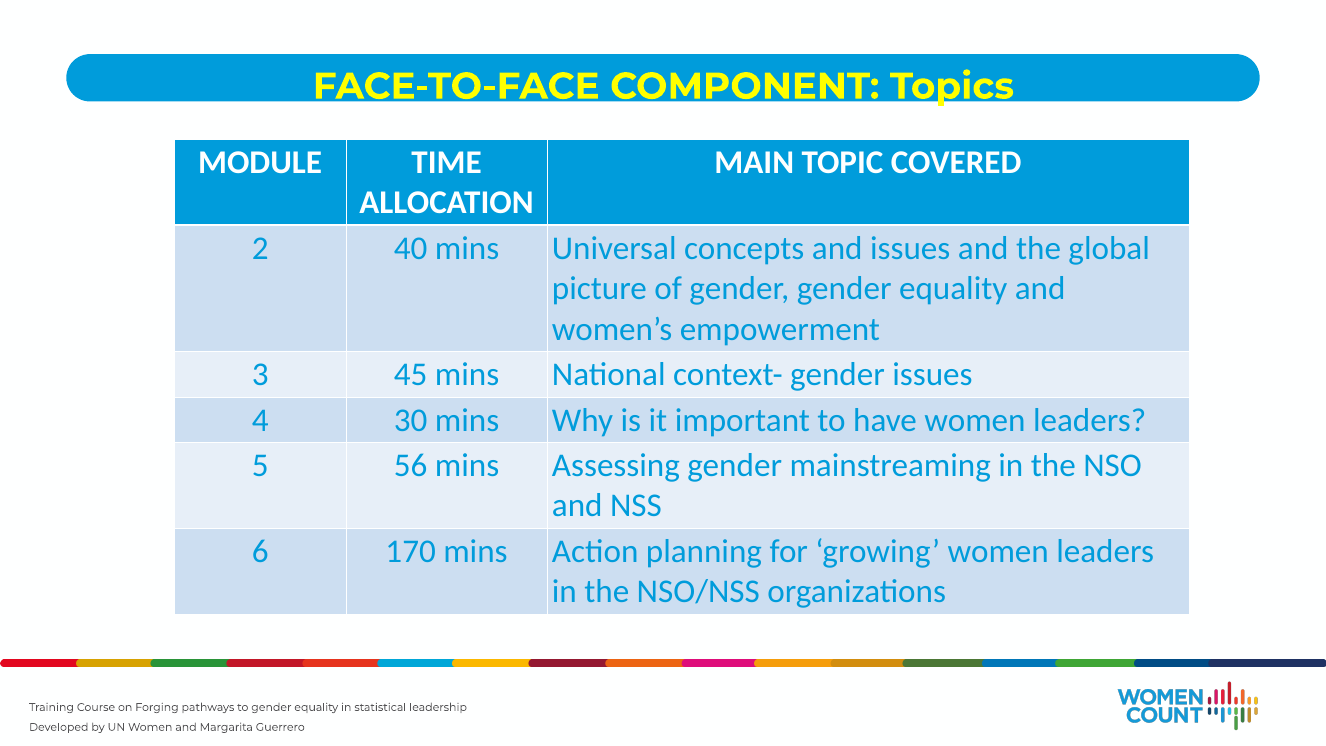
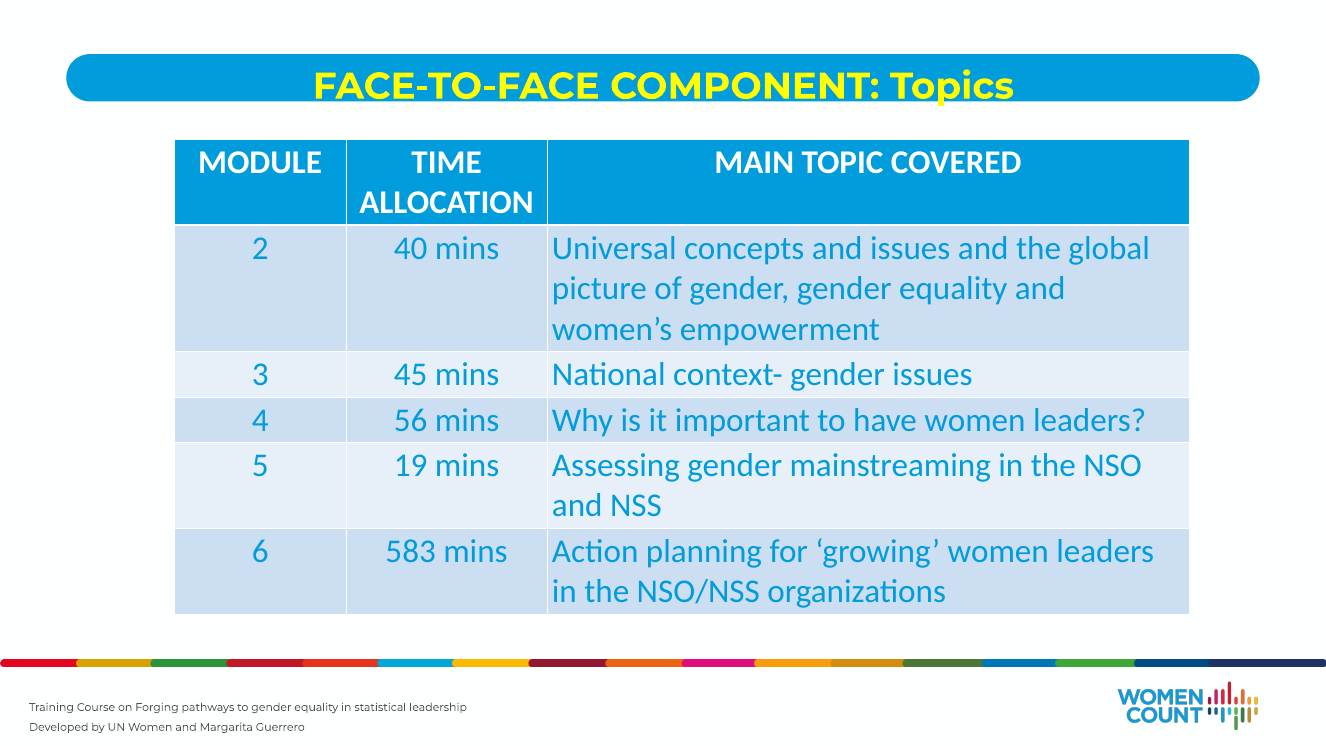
30: 30 -> 56
56: 56 -> 19
170: 170 -> 583
